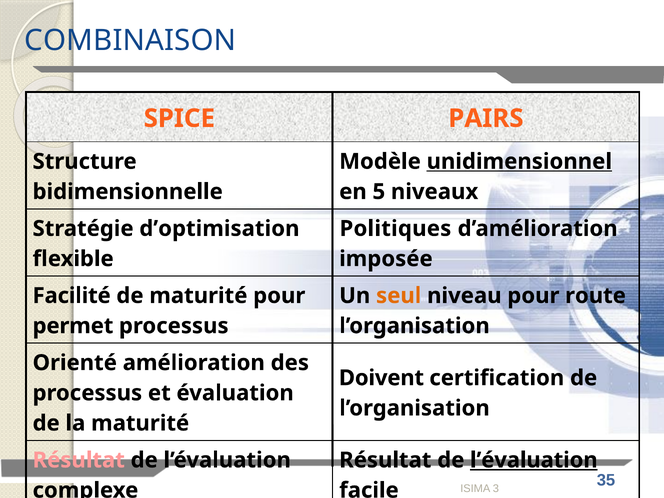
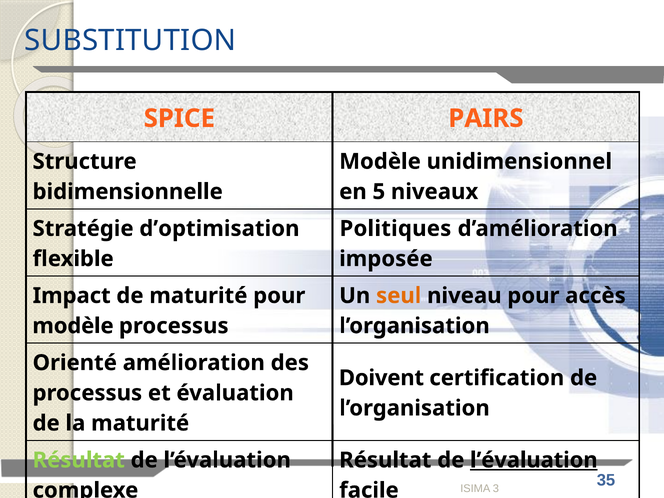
COMBINAISON: COMBINAISON -> SUBSTITUTION
unidimensionnel underline: present -> none
Facilité: Facilité -> Impact
route: route -> accès
permet at (73, 326): permet -> modèle
Résultat at (79, 460) colour: pink -> light green
